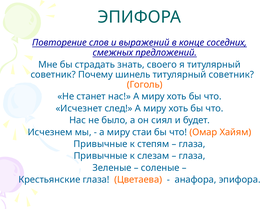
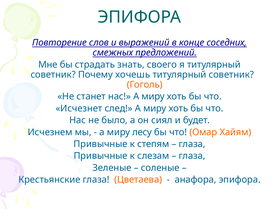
шинель: шинель -> хочешь
стаи: стаи -> лесу
